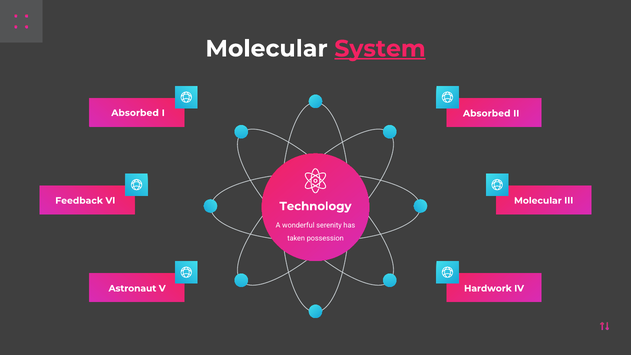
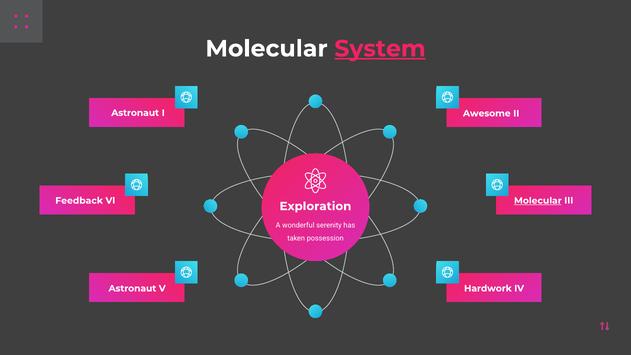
Absorbed at (135, 113): Absorbed -> Astronaut
Absorbed at (487, 113): Absorbed -> Awesome
Molecular at (538, 201) underline: none -> present
Technology: Technology -> Exploration
